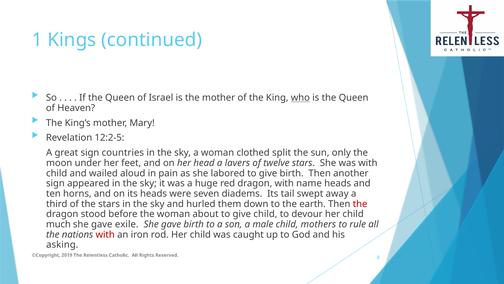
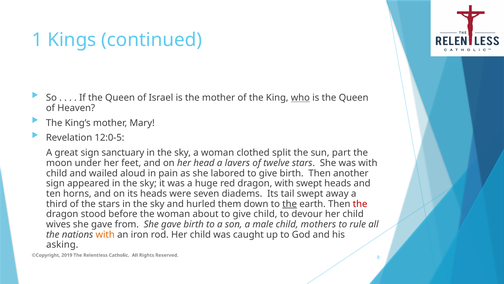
12:2-5: 12:2-5 -> 12:0-5
countries: countries -> sanctuary
only: only -> part
with name: name -> swept
the at (290, 204) underline: none -> present
much: much -> wives
exile: exile -> from
with at (105, 234) colour: red -> orange
